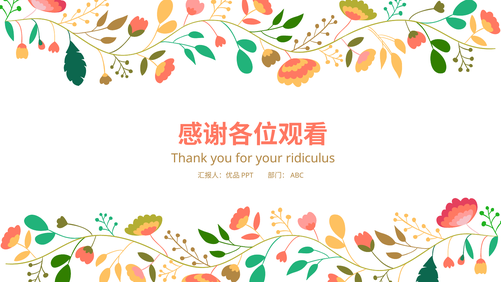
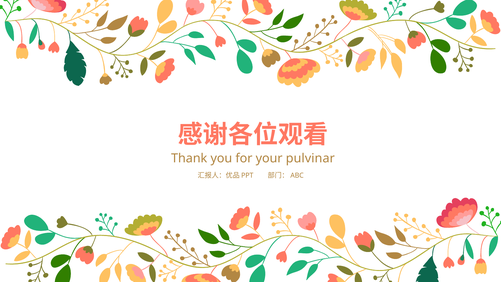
ridiculus: ridiculus -> pulvinar
